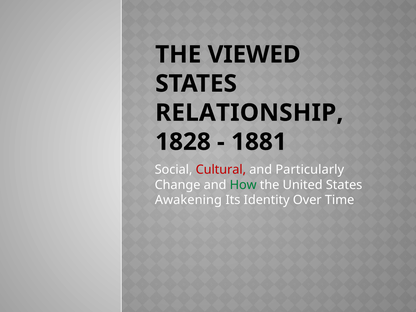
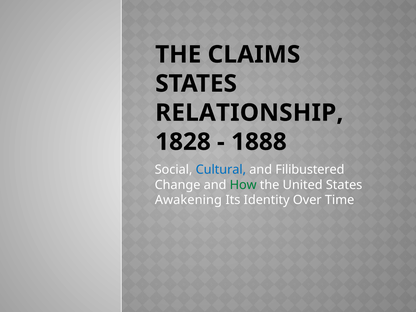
VIEWED: VIEWED -> CLAIMS
1881: 1881 -> 1888
Cultural colour: red -> blue
Particularly: Particularly -> Filibustered
